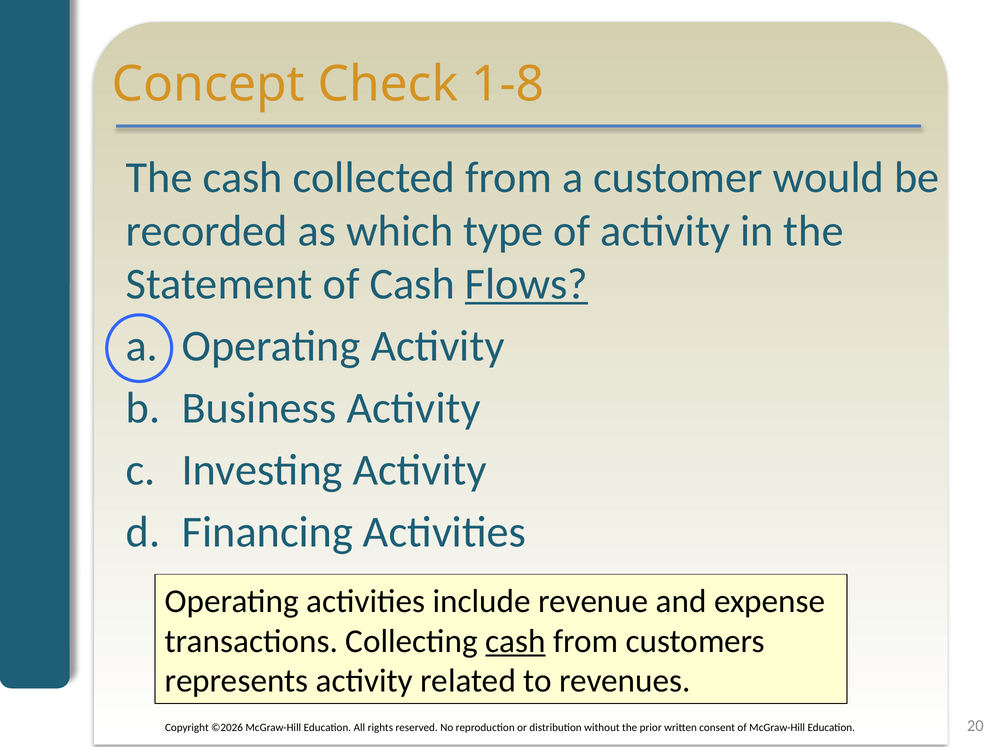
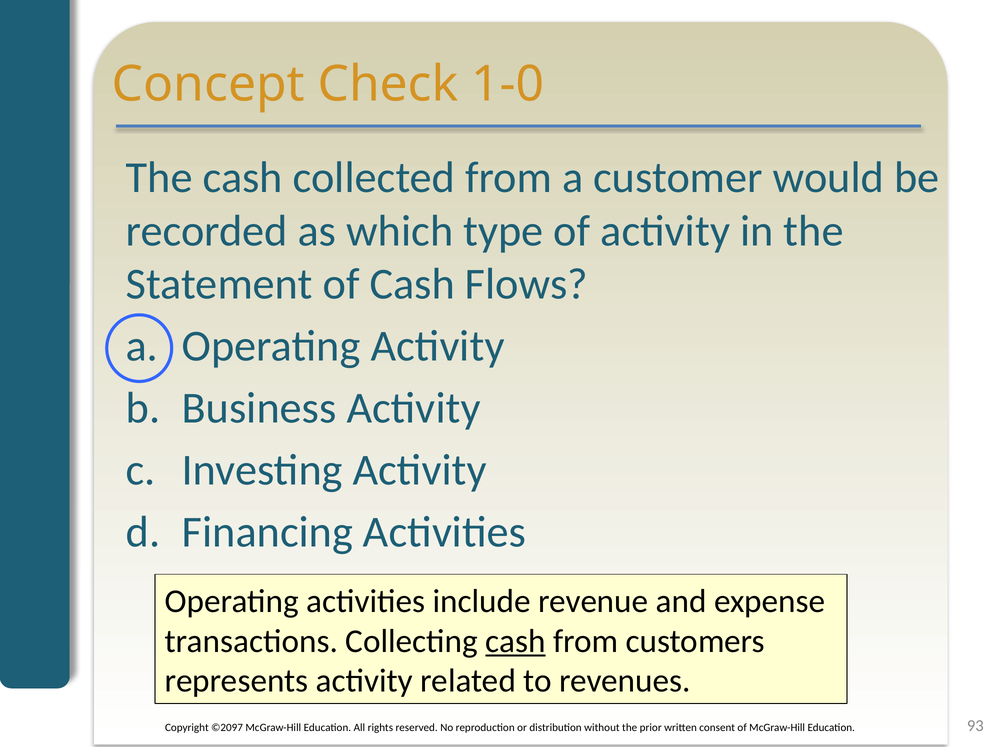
1-8: 1-8 -> 1-0
Flows underline: present -> none
©2026: ©2026 -> ©2097
20: 20 -> 93
